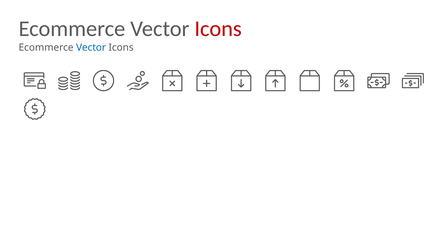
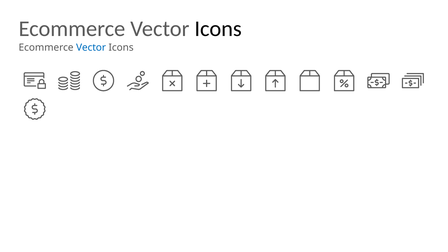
Icons at (218, 29) colour: red -> black
